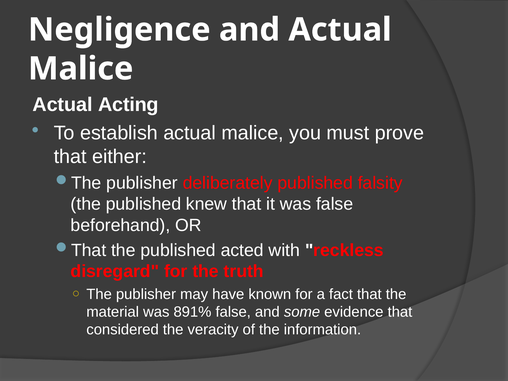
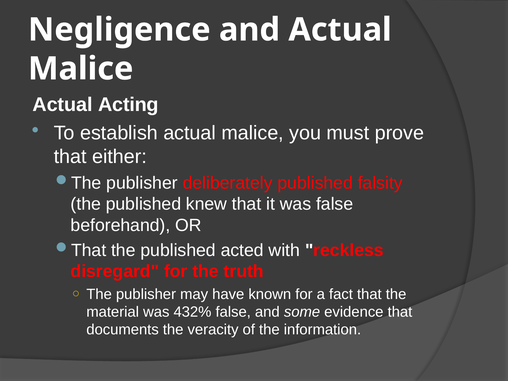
891%: 891% -> 432%
considered: considered -> documents
